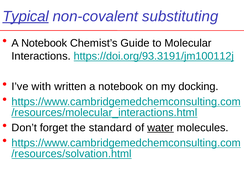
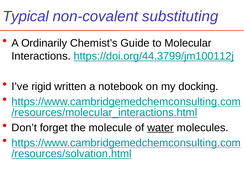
Typical underline: present -> none
Notebook at (44, 43): Notebook -> Ordinarily
https://doi.org/93.3191/jm100112j: https://doi.org/93.3191/jm100112j -> https://doi.org/44.3799/jm100112j
with: with -> rigid
standard: standard -> molecule
